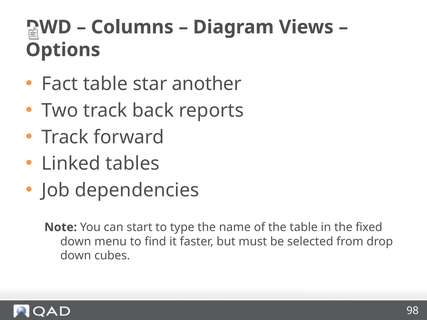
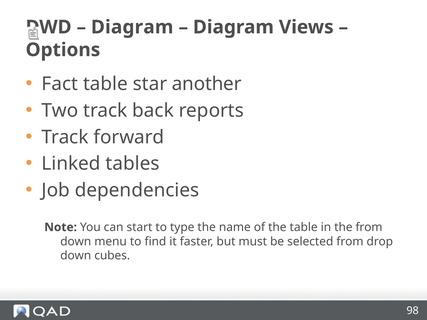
Columns at (132, 27): Columns -> Diagram
the fixed: fixed -> from
